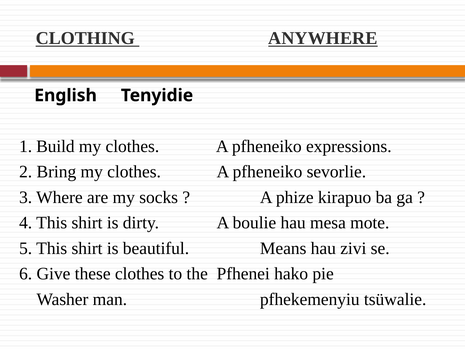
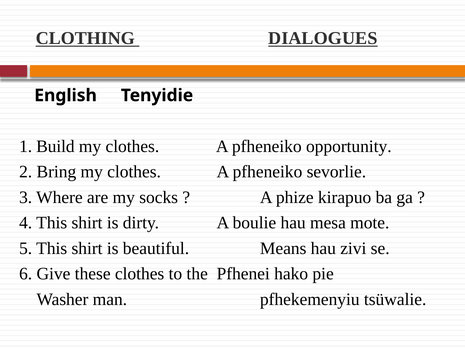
ANYWHERE: ANYWHERE -> DIALOGUES
expressions: expressions -> opportunity
